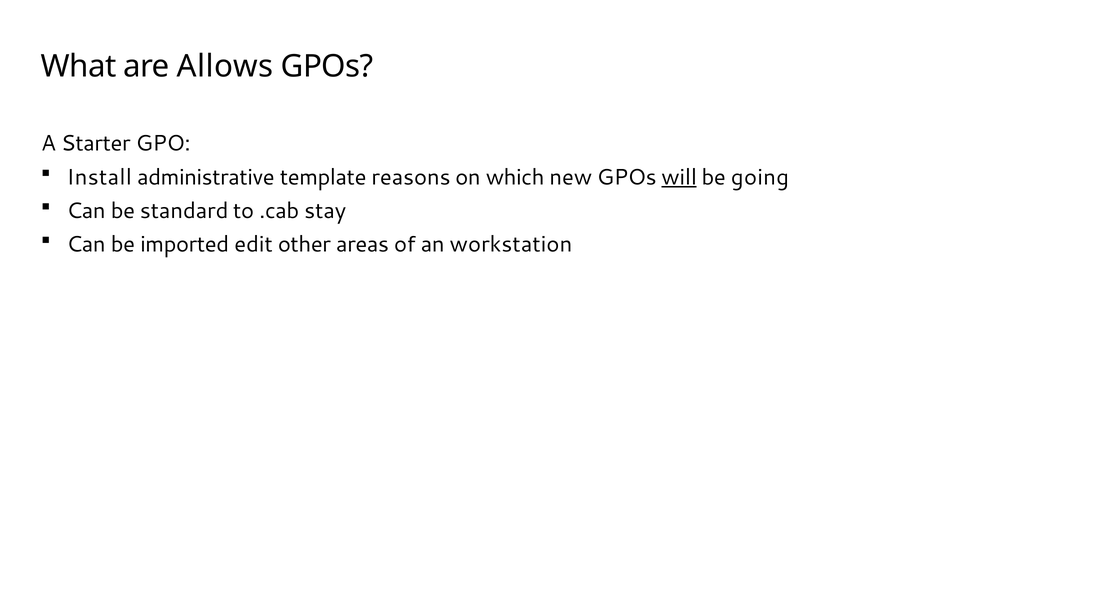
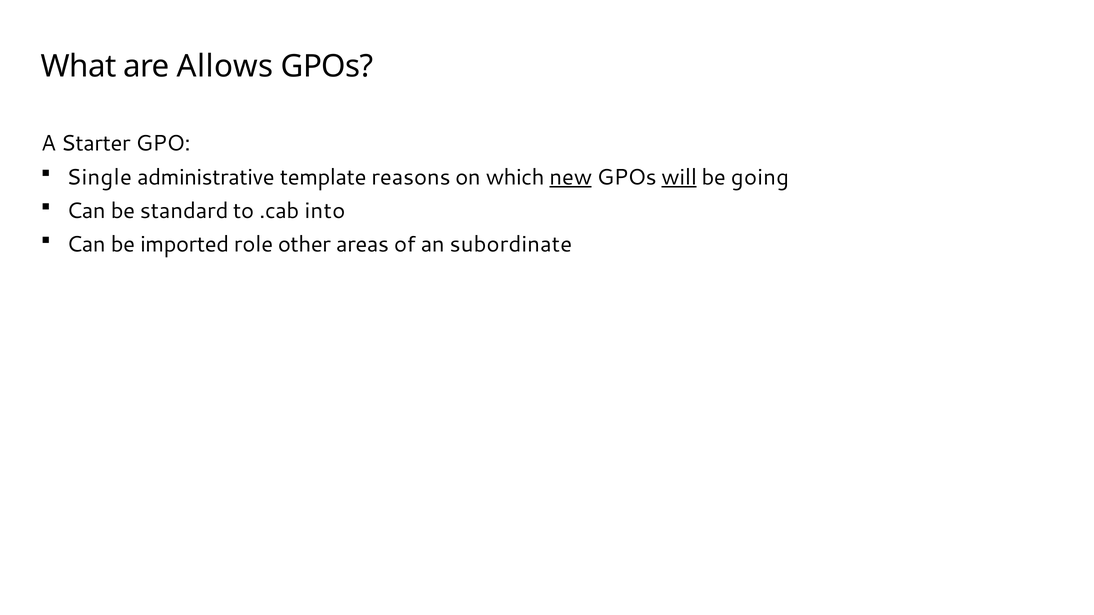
Install: Install -> Single
new underline: none -> present
stay: stay -> into
edit: edit -> role
workstation: workstation -> subordinate
